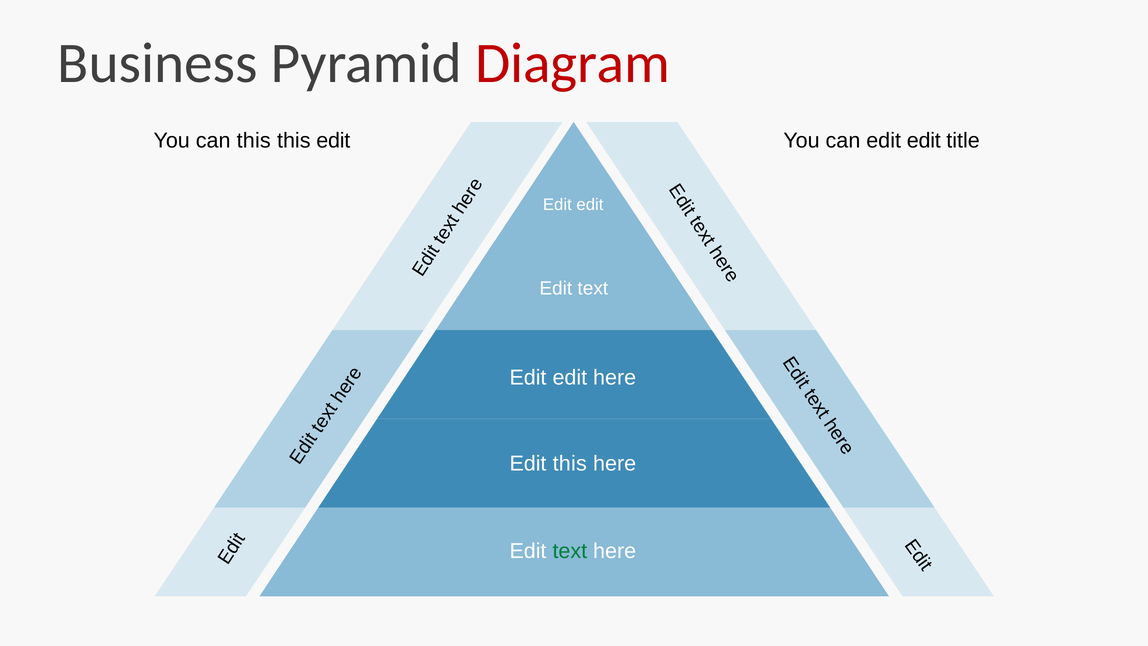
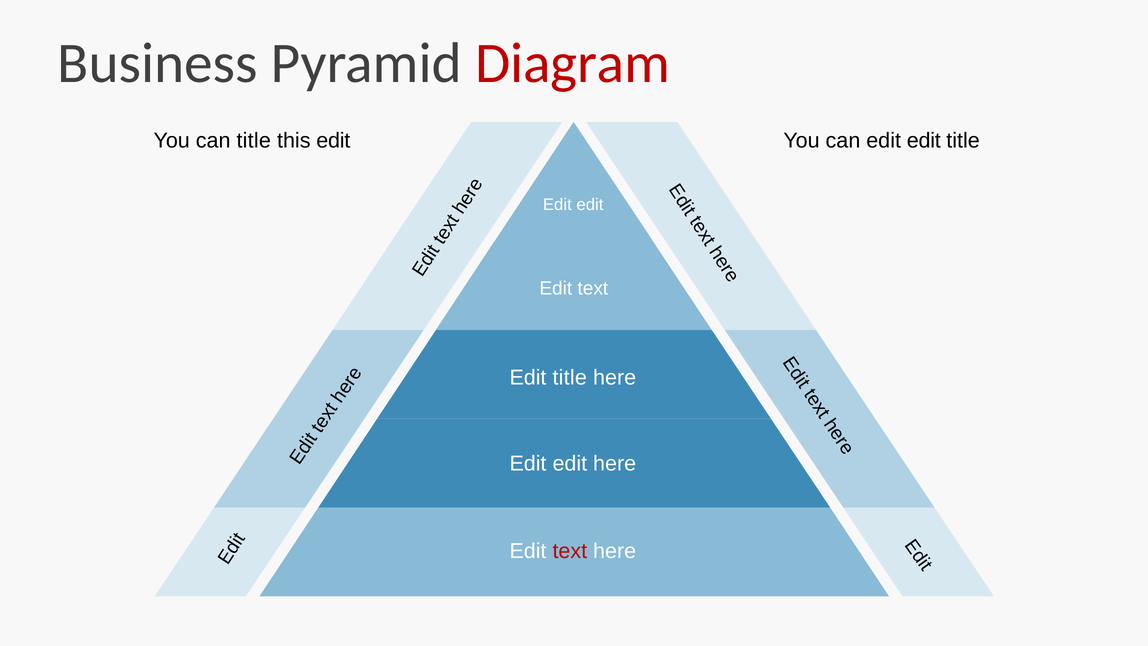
can this: this -> title
edit at (570, 378): edit -> title
this at (570, 464): this -> edit
text at (570, 551) colour: green -> red
